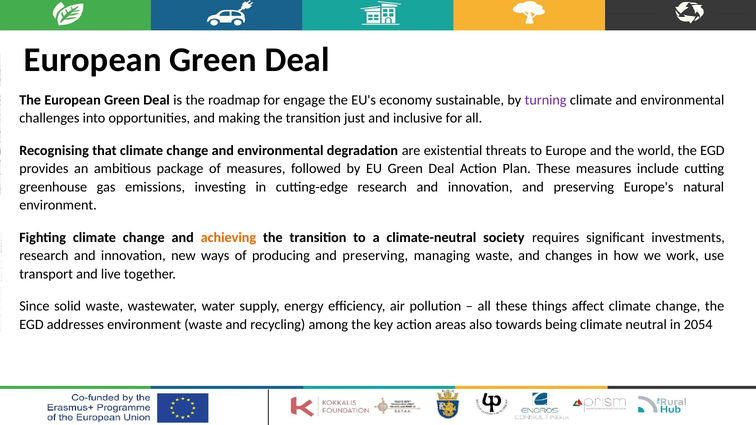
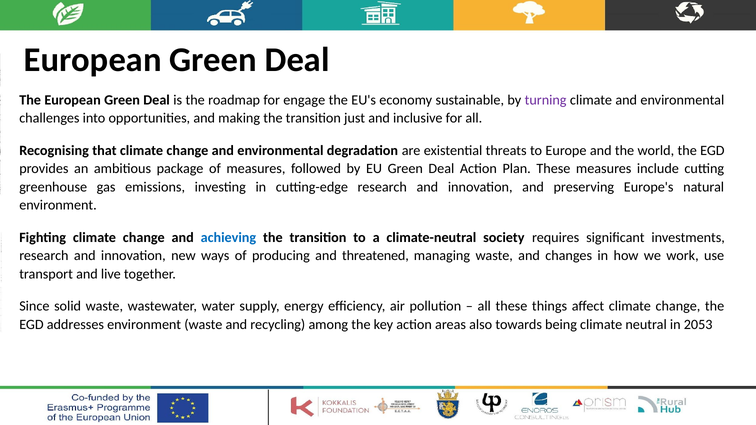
achieving colour: orange -> blue
producing and preserving: preserving -> threatened
2054: 2054 -> 2053
